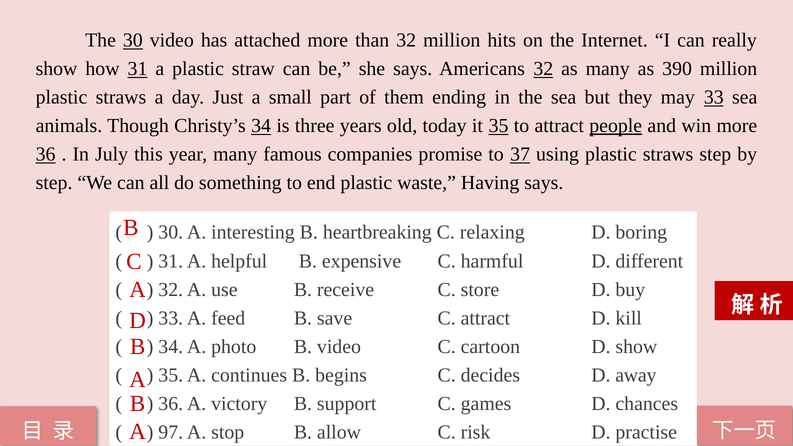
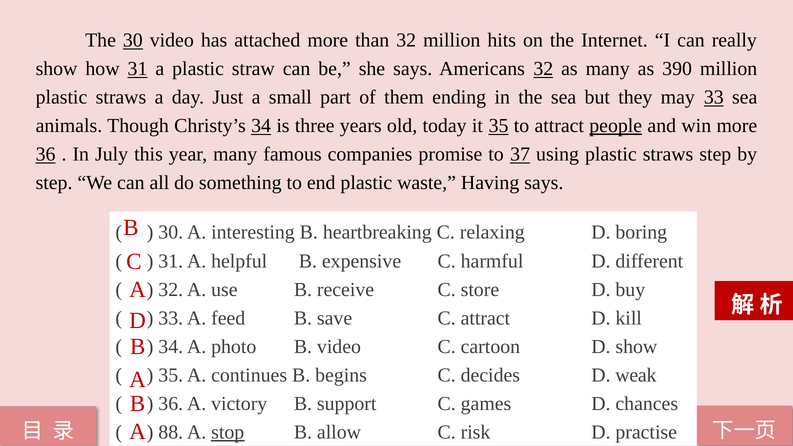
away: away -> weak
97: 97 -> 88
stop underline: none -> present
